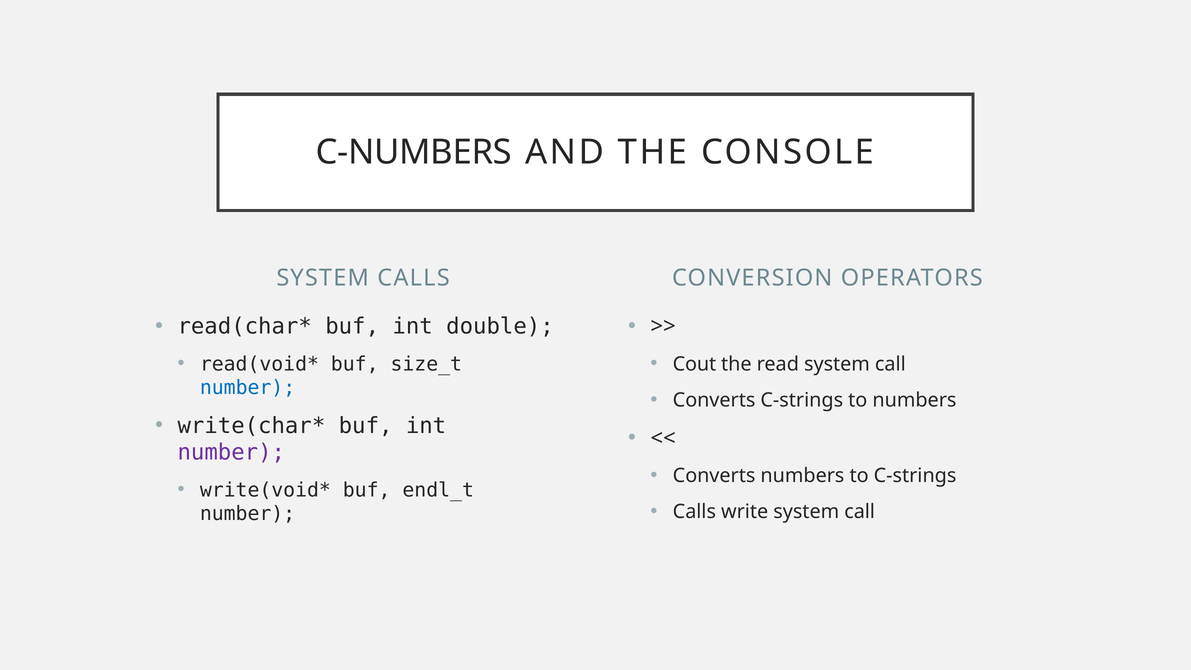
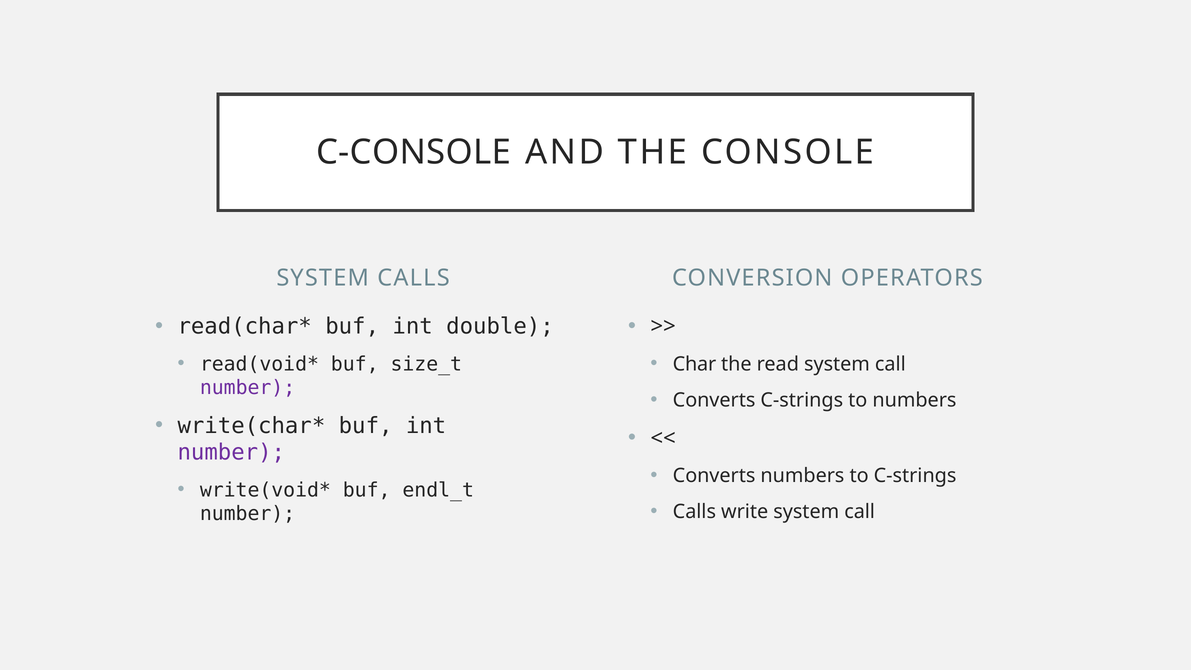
C-NUMBERS: C-NUMBERS -> C-CONSOLE
Cout: Cout -> Char
number at (248, 388) colour: blue -> purple
